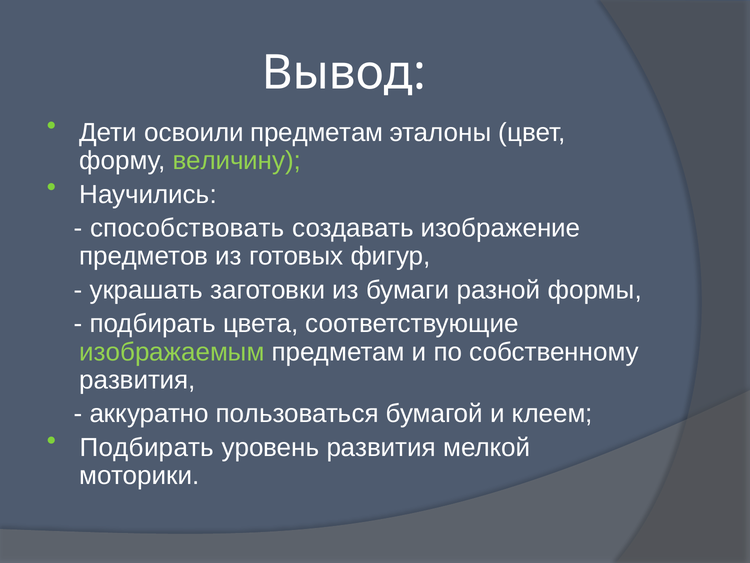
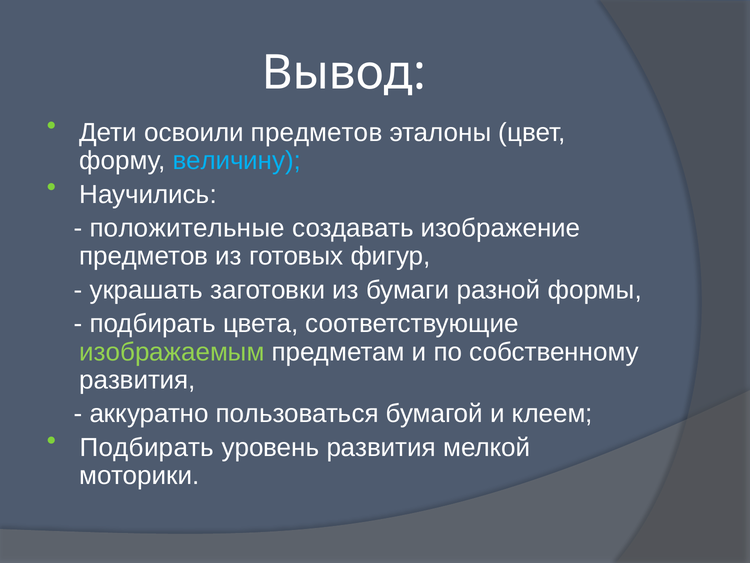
освоили предметам: предметам -> предметов
величину colour: light green -> light blue
способствовать: способствовать -> положительные
